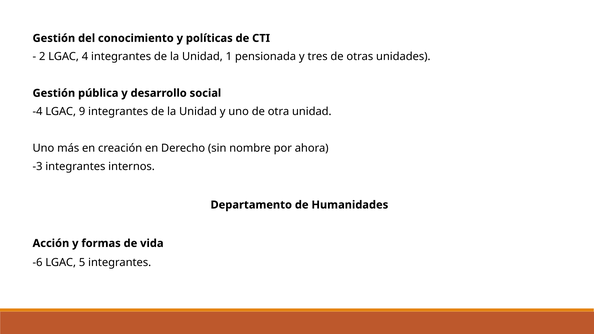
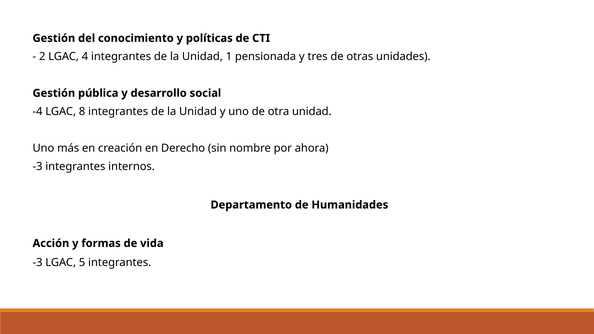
9: 9 -> 8
-6 at (38, 263): -6 -> -3
